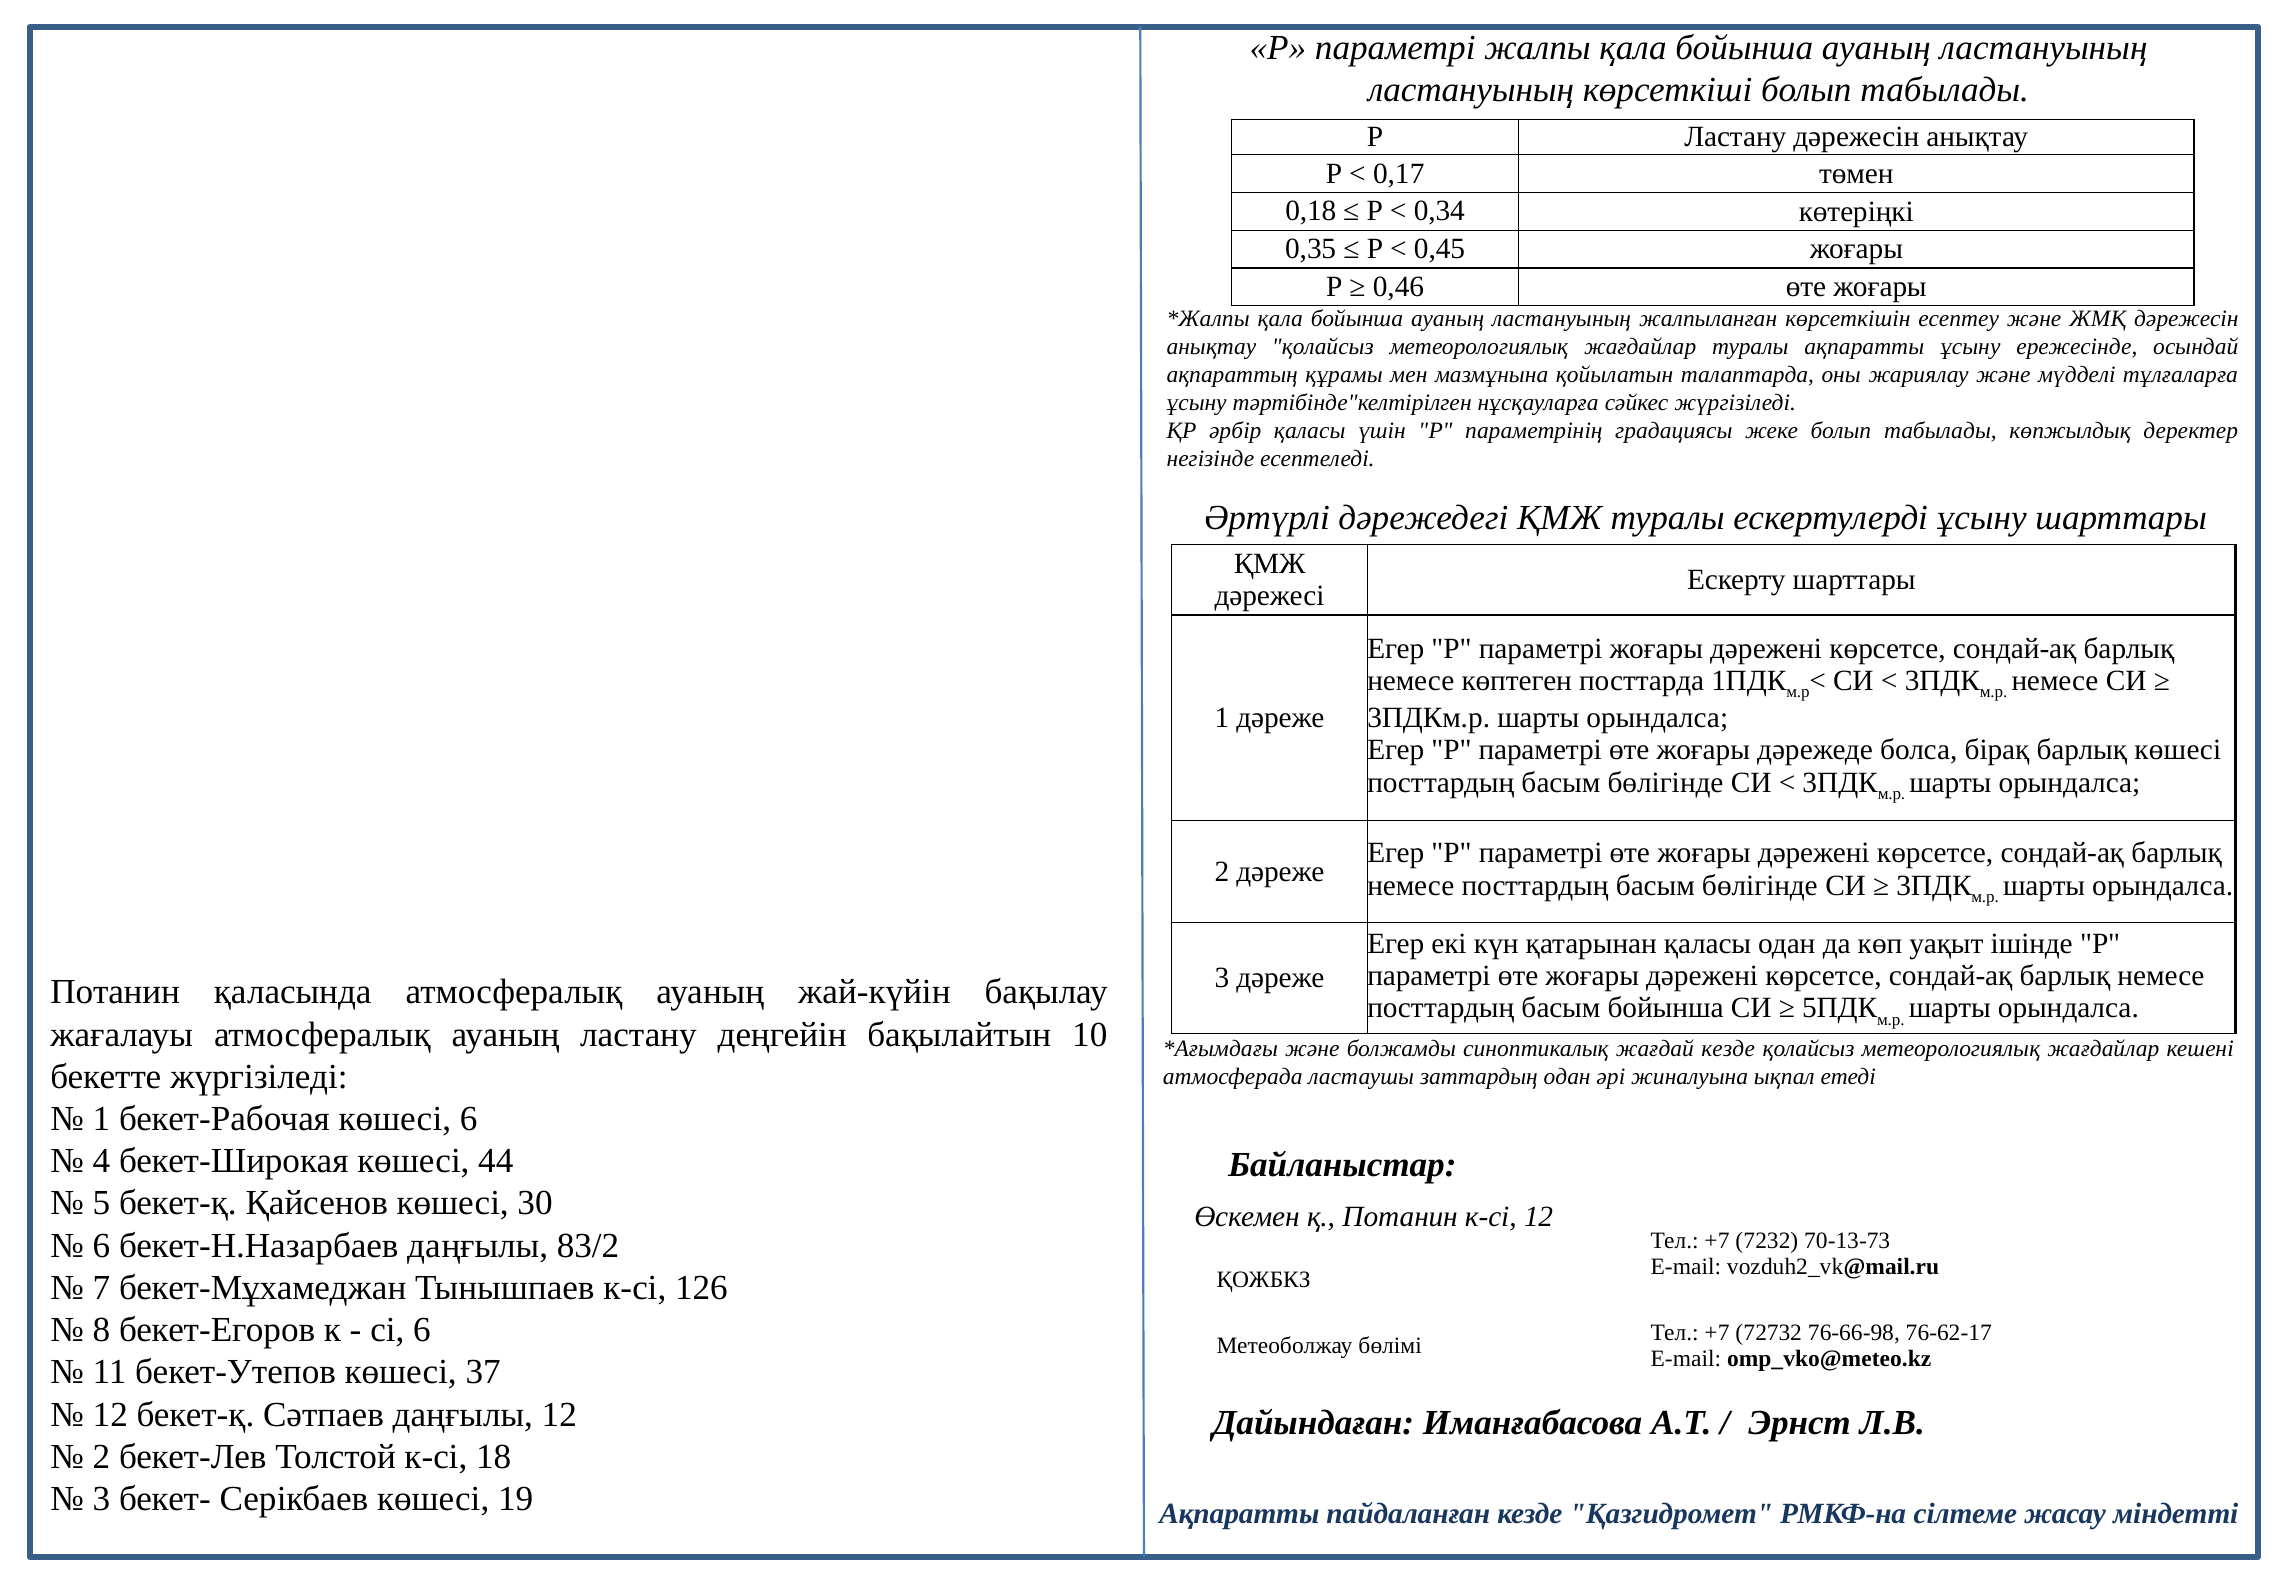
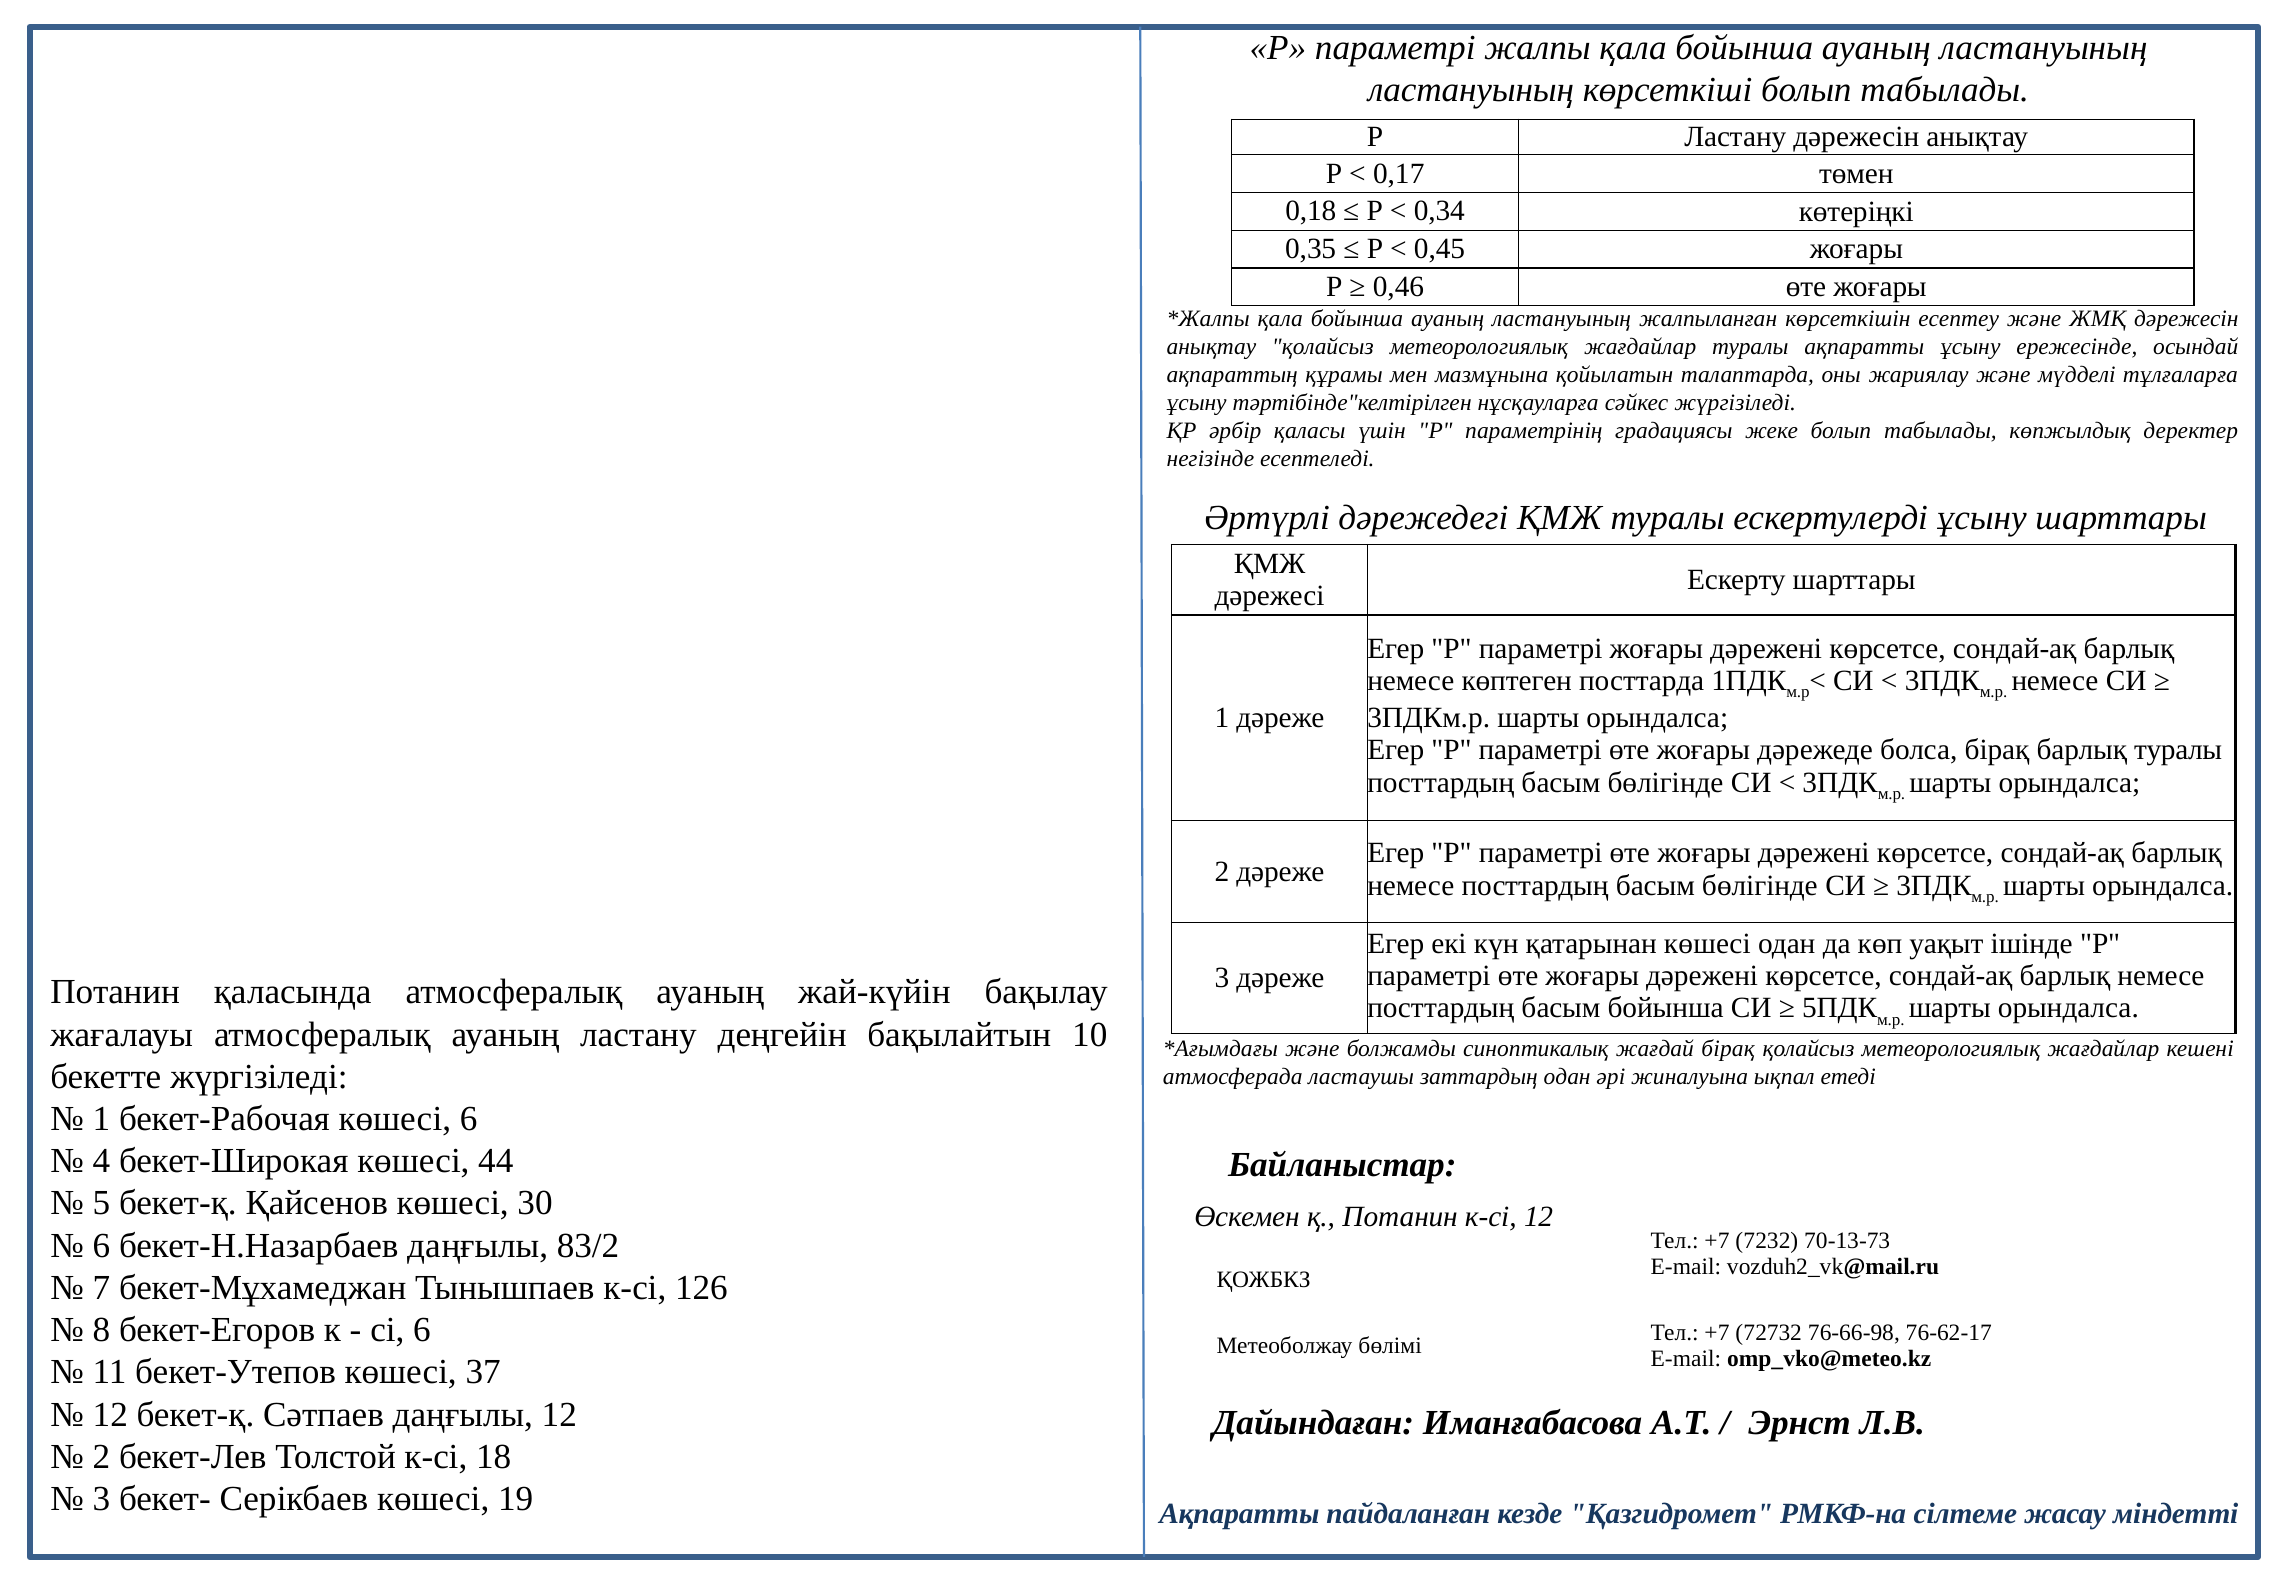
барлық көшесі: көшесі -> туралы
қатарынан қаласы: қаласы -> көшесі
жағдай кезде: кезде -> бірақ
